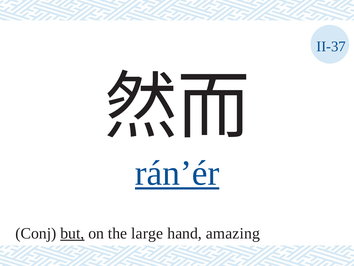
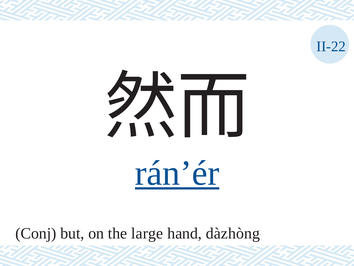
II-37: II-37 -> II-22
but underline: present -> none
amazing: amazing -> dàzhòng
